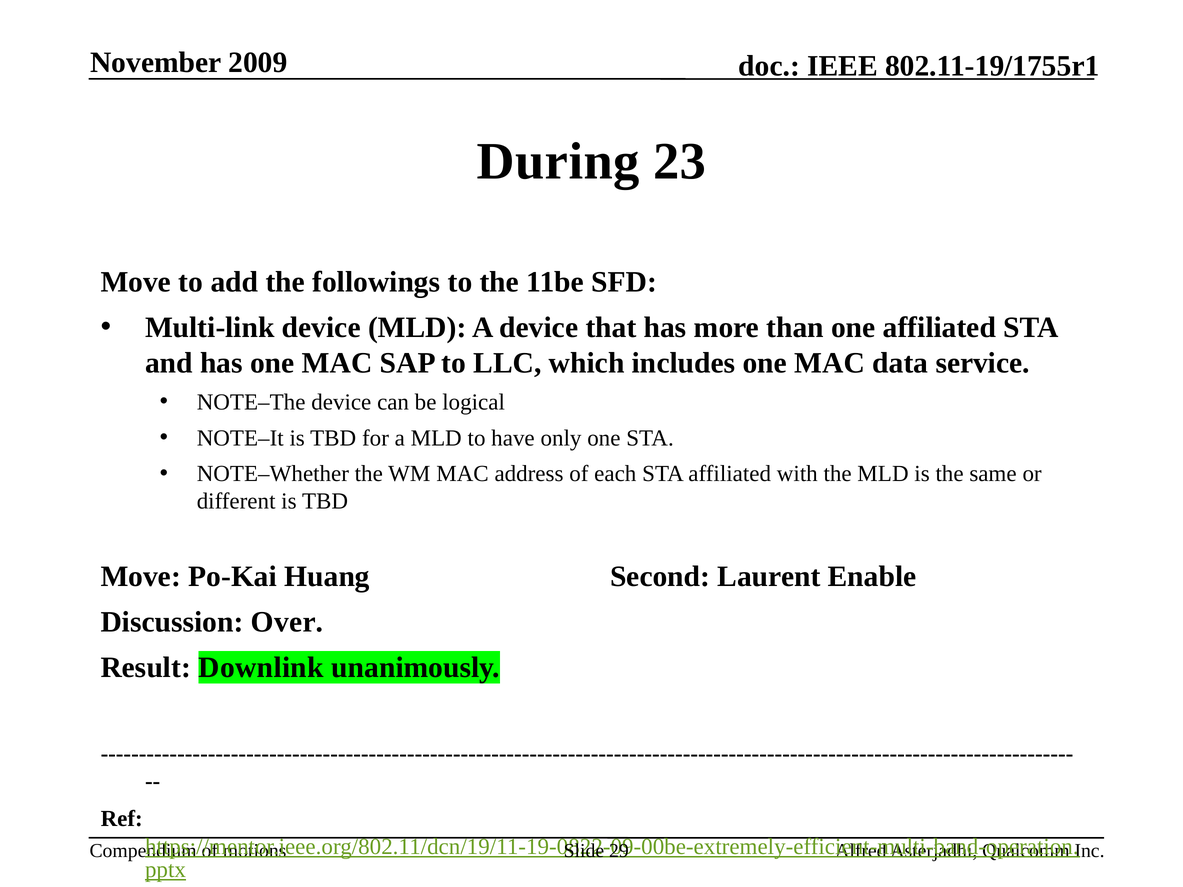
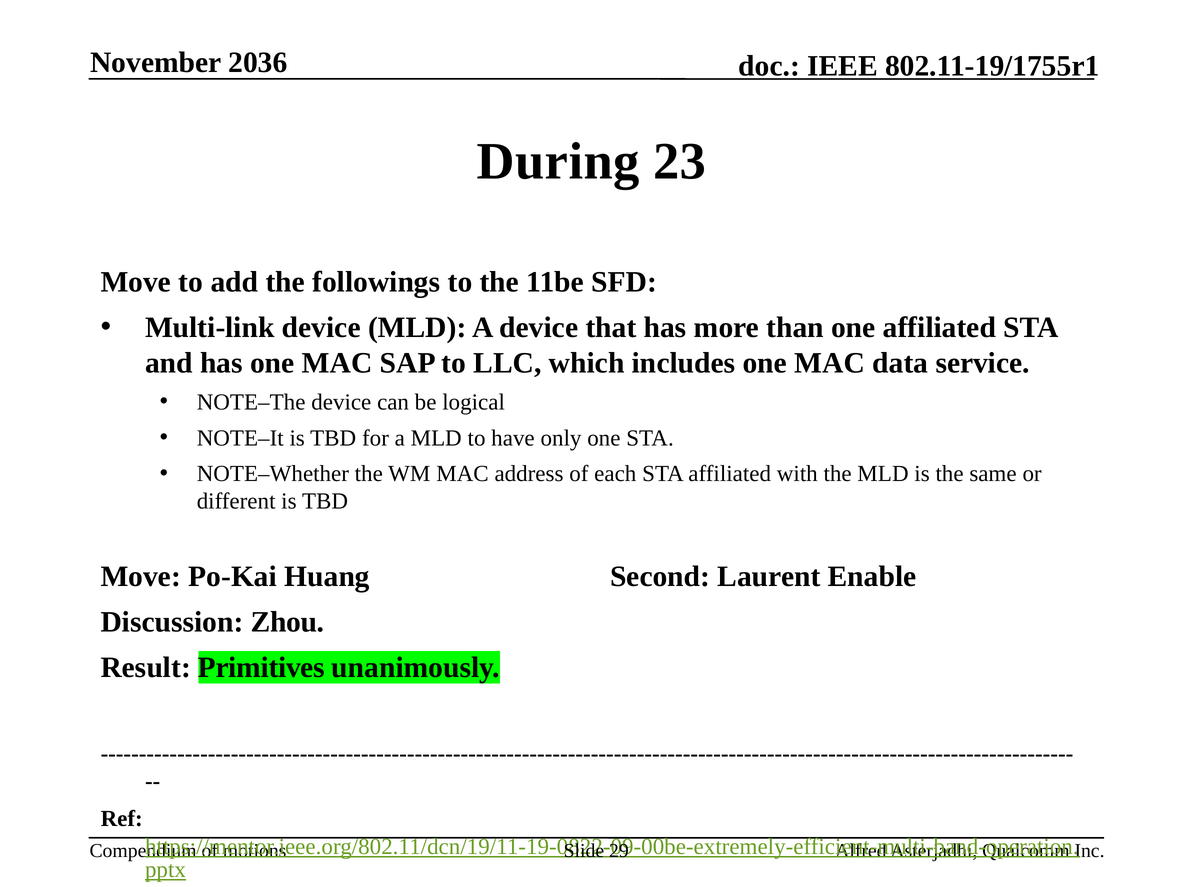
2009: 2009 -> 2036
Over: Over -> Zhou
Downlink: Downlink -> Primitives
